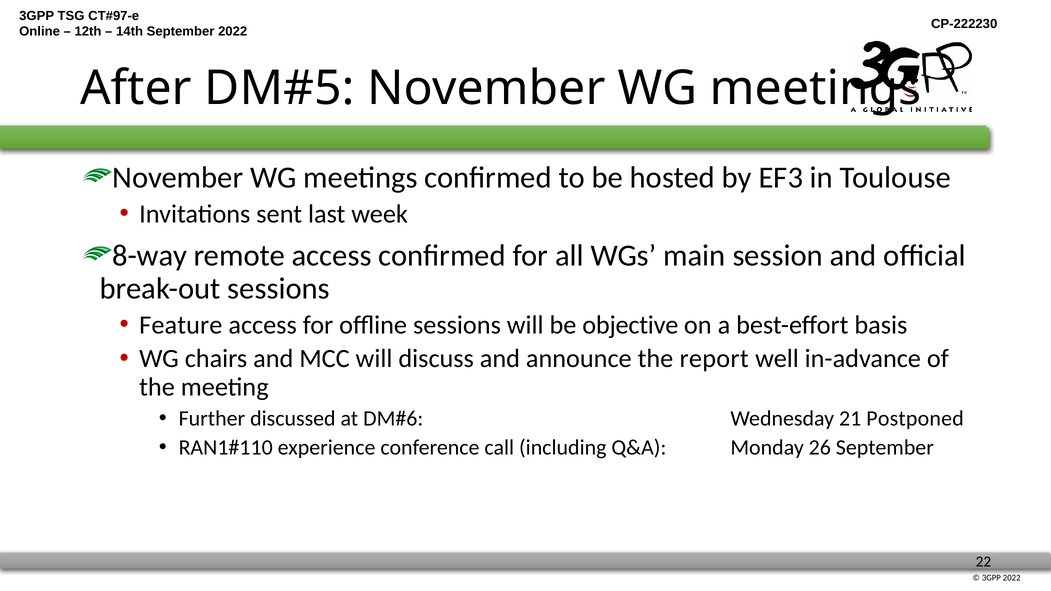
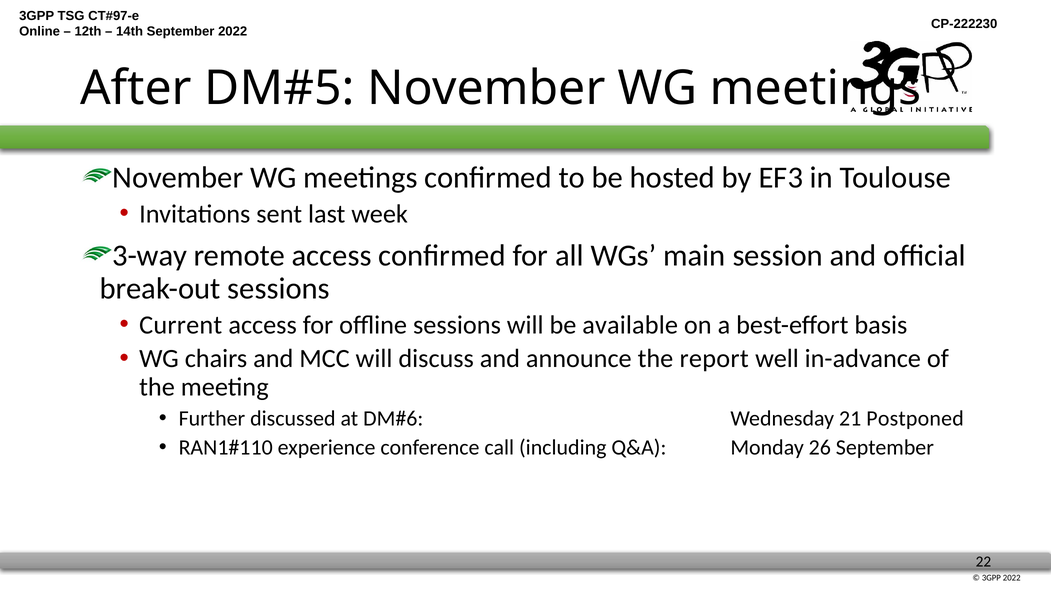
8-way: 8-way -> 3-way
Feature: Feature -> Current
objective: objective -> available
